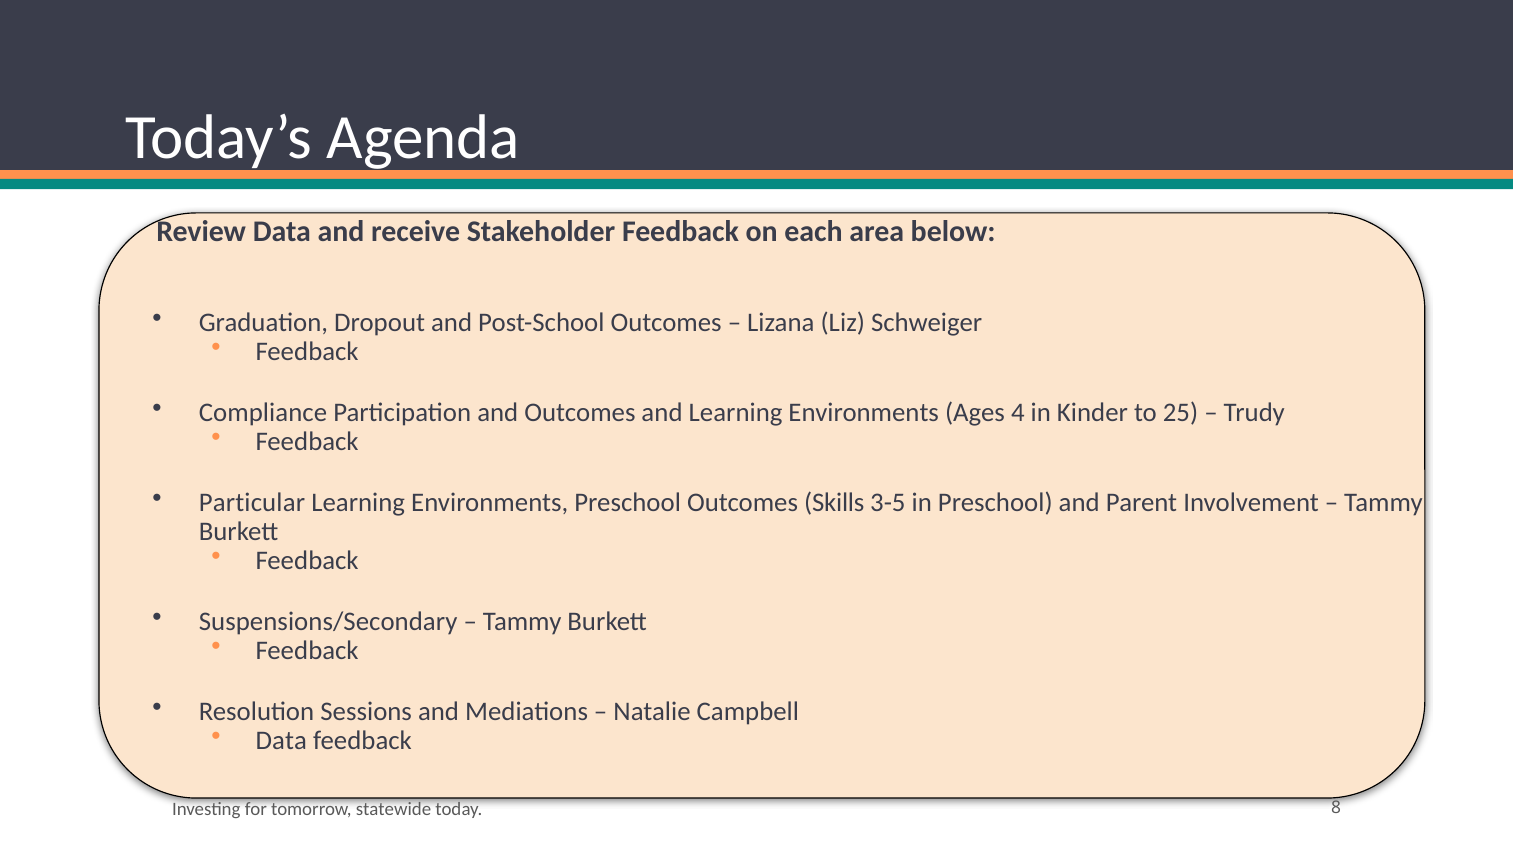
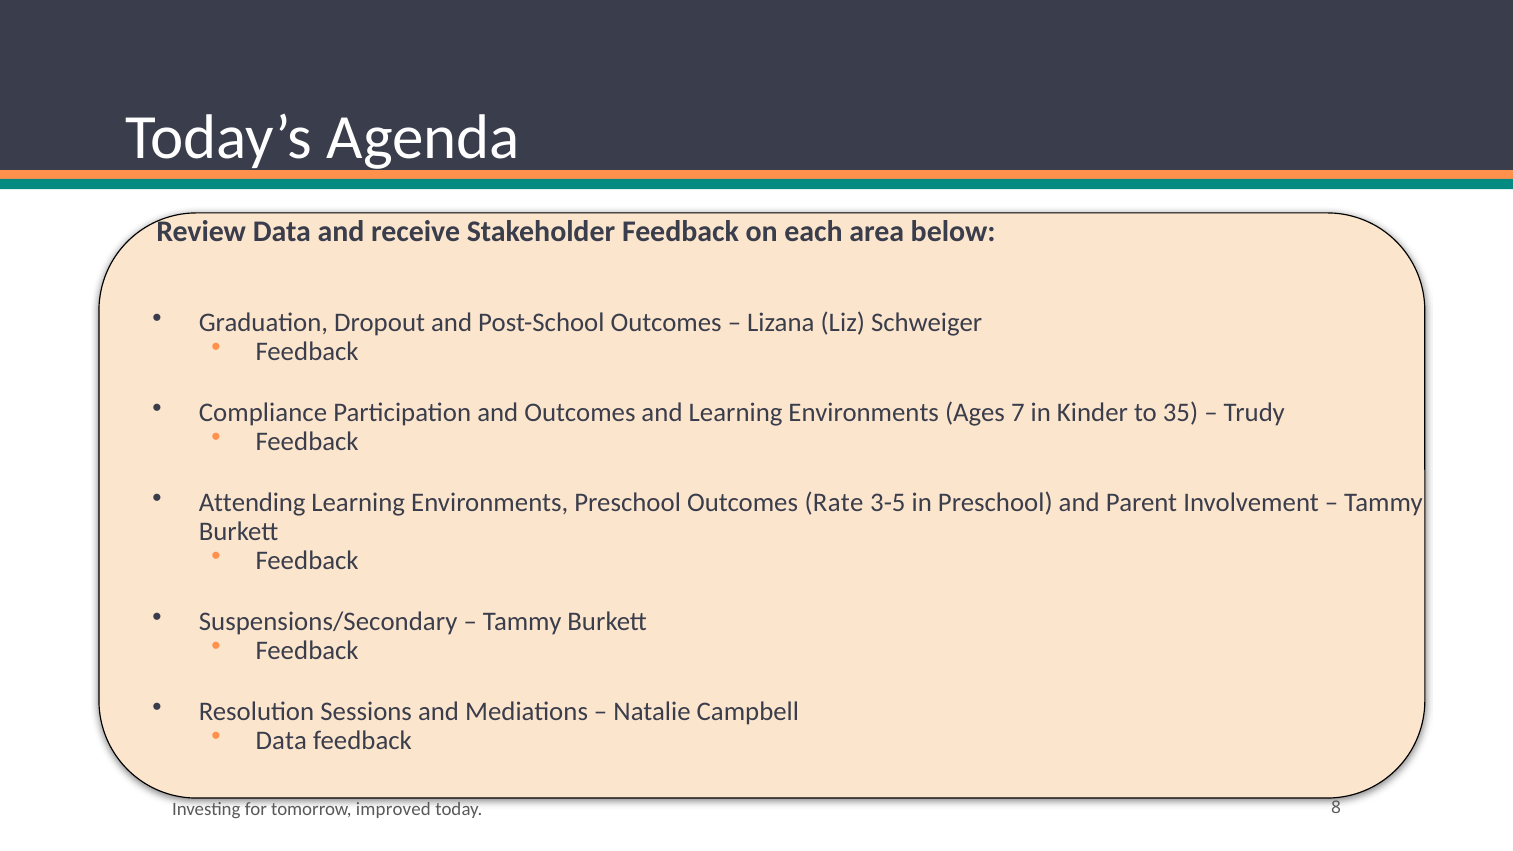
4: 4 -> 7
25: 25 -> 35
Particular: Particular -> Attending
Skills: Skills -> Rate
statewide: statewide -> improved
